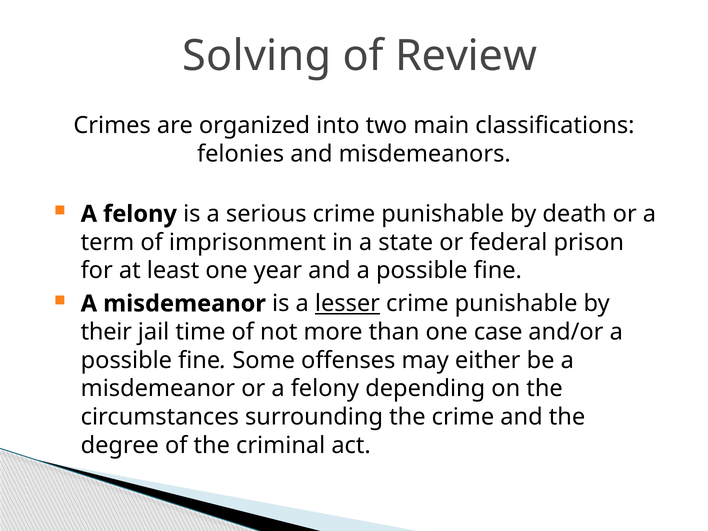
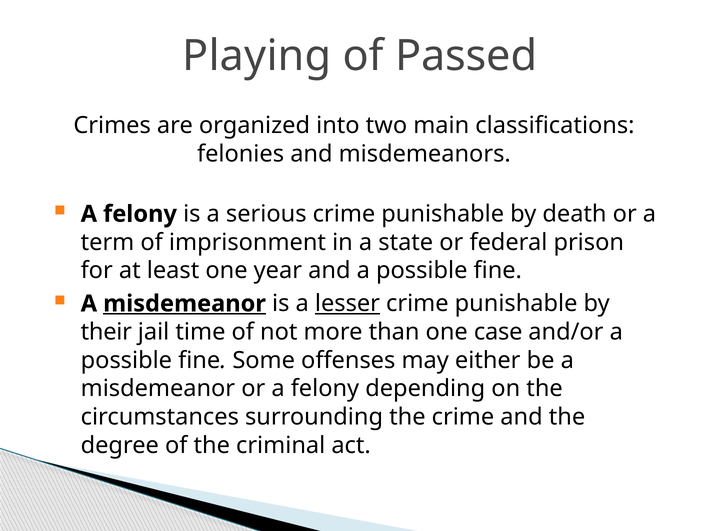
Solving: Solving -> Playing
Review: Review -> Passed
misdemeanor at (185, 304) underline: none -> present
